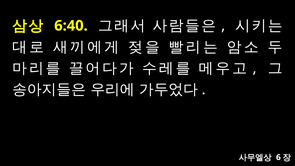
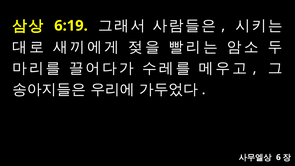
6:40: 6:40 -> 6:19
